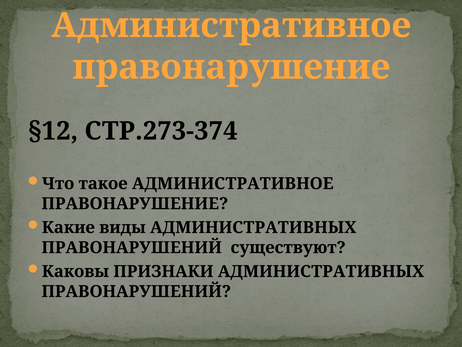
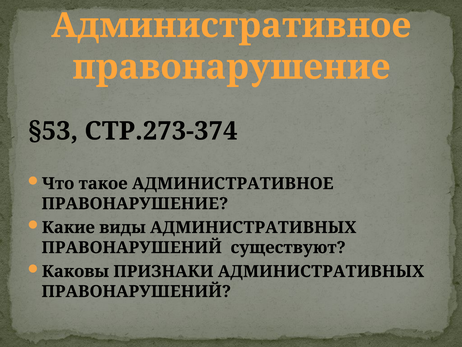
§12: §12 -> §53
